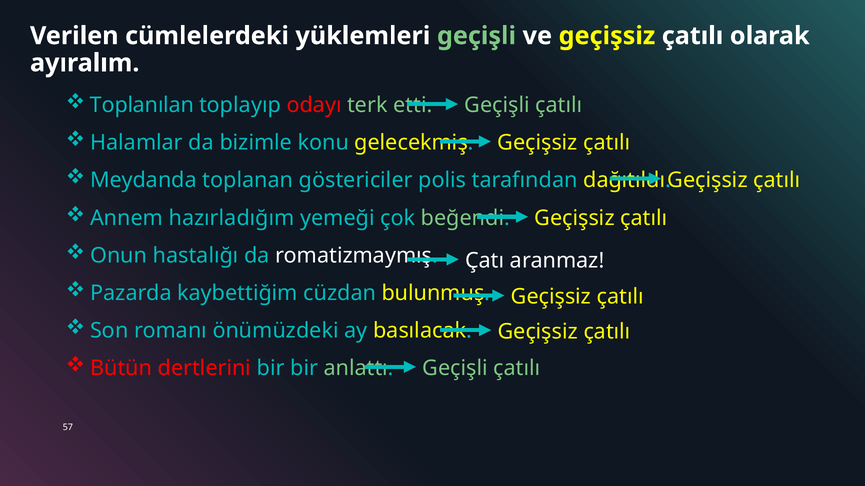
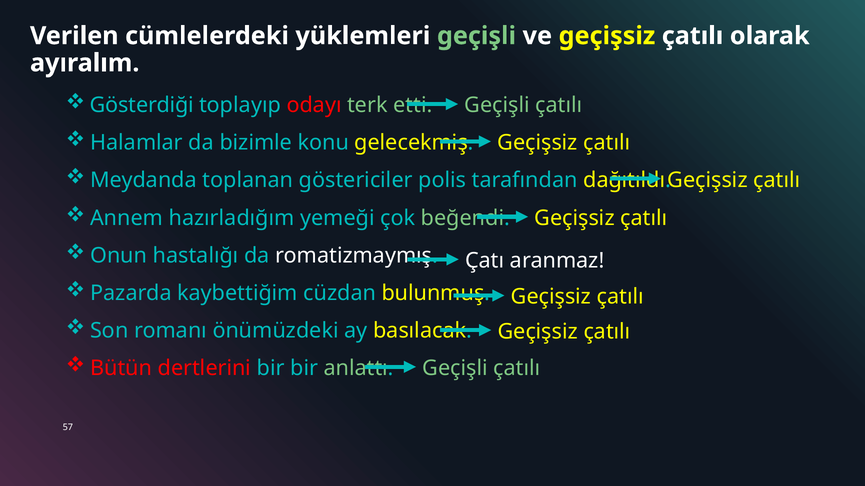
Toplanılan: Toplanılan -> Gösterdiği
